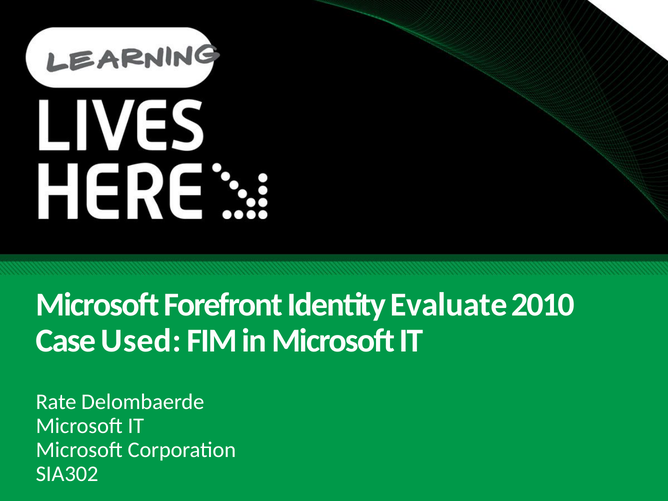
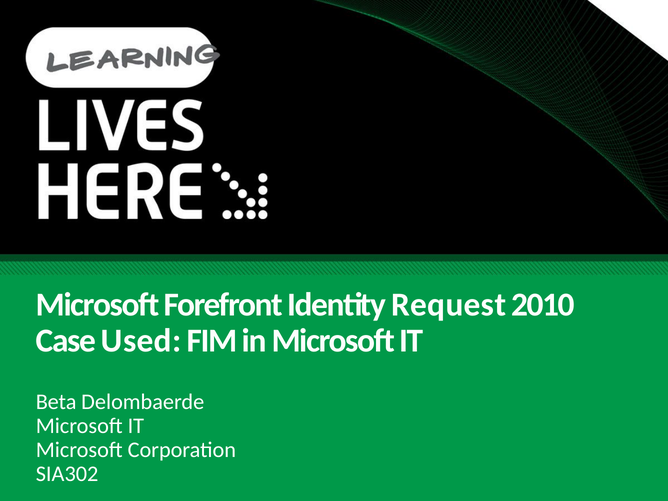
Evaluate: Evaluate -> Request
Rate: Rate -> Beta
